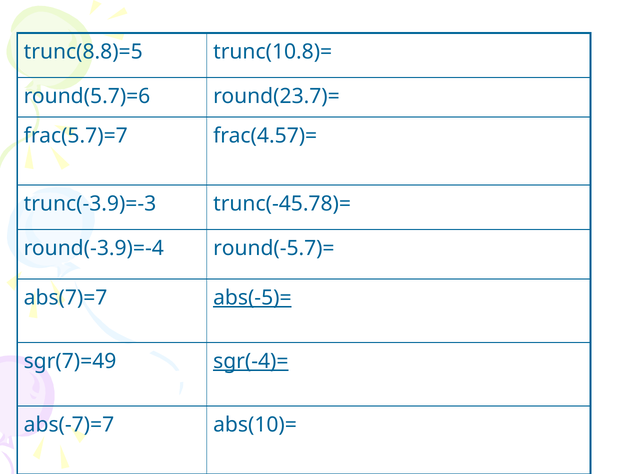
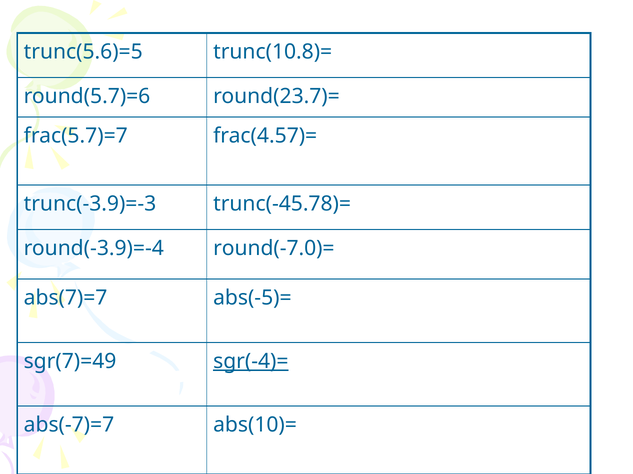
trunc(8.8)=5: trunc(8.8)=5 -> trunc(5.6)=5
round(-5.7)=: round(-5.7)= -> round(-7.0)=
abs(-5)= underline: present -> none
